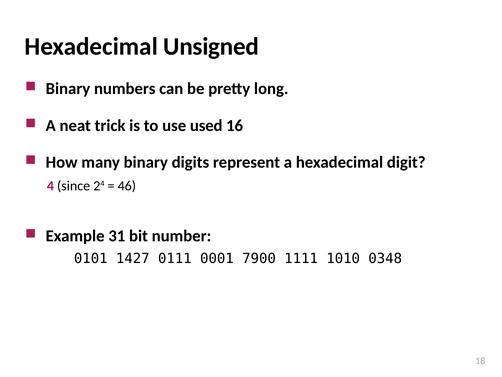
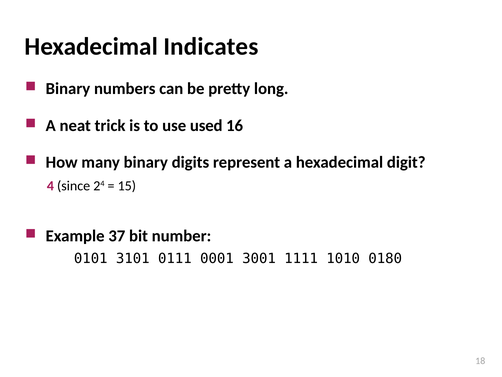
Unsigned: Unsigned -> Indicates
46: 46 -> 15
31: 31 -> 37
1427: 1427 -> 3101
7900: 7900 -> 3001
0348: 0348 -> 0180
